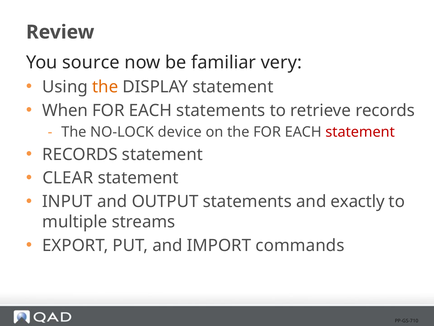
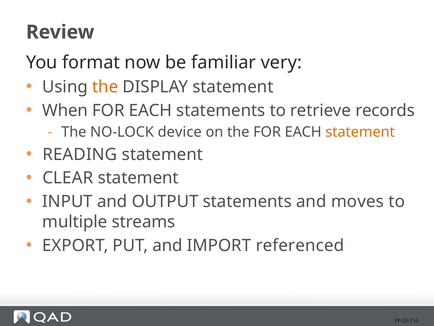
source: source -> format
statement at (360, 132) colour: red -> orange
RECORDS at (80, 154): RECORDS -> READING
exactly: exactly -> moves
commands: commands -> referenced
